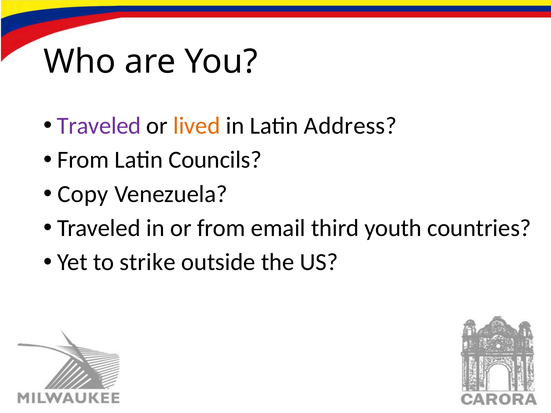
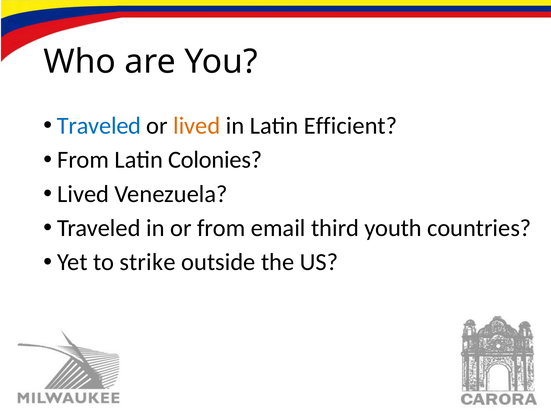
Traveled at (99, 126) colour: purple -> blue
Address: Address -> Efficient
Councils: Councils -> Colonies
Copy at (83, 194): Copy -> Lived
